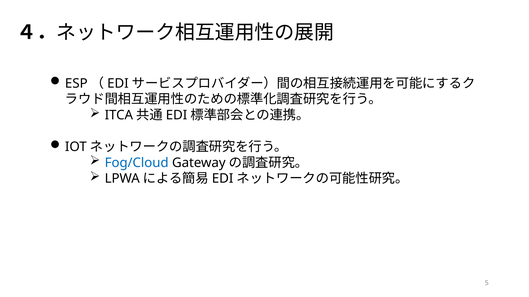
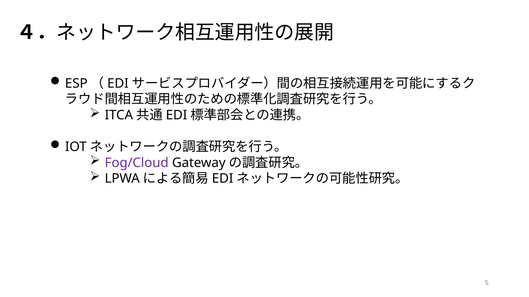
Fog/Cloud colour: blue -> purple
